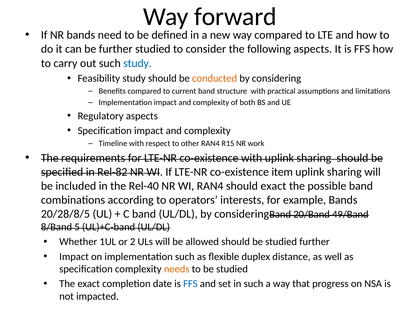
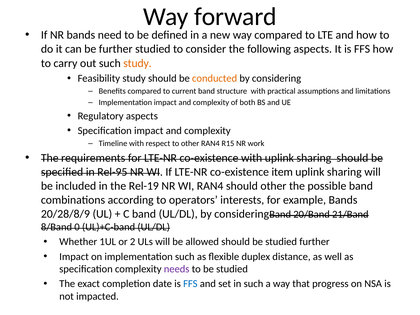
study at (137, 63) colour: blue -> orange
Rel-82: Rel-82 -> Rel-95
Rel-40: Rel-40 -> Rel-19
should exact: exact -> other
20/28/8/5: 20/28/8/5 -> 20/28/8/9
49/Band: 49/Band -> 21/Band
5: 5 -> 0
needs colour: orange -> purple
